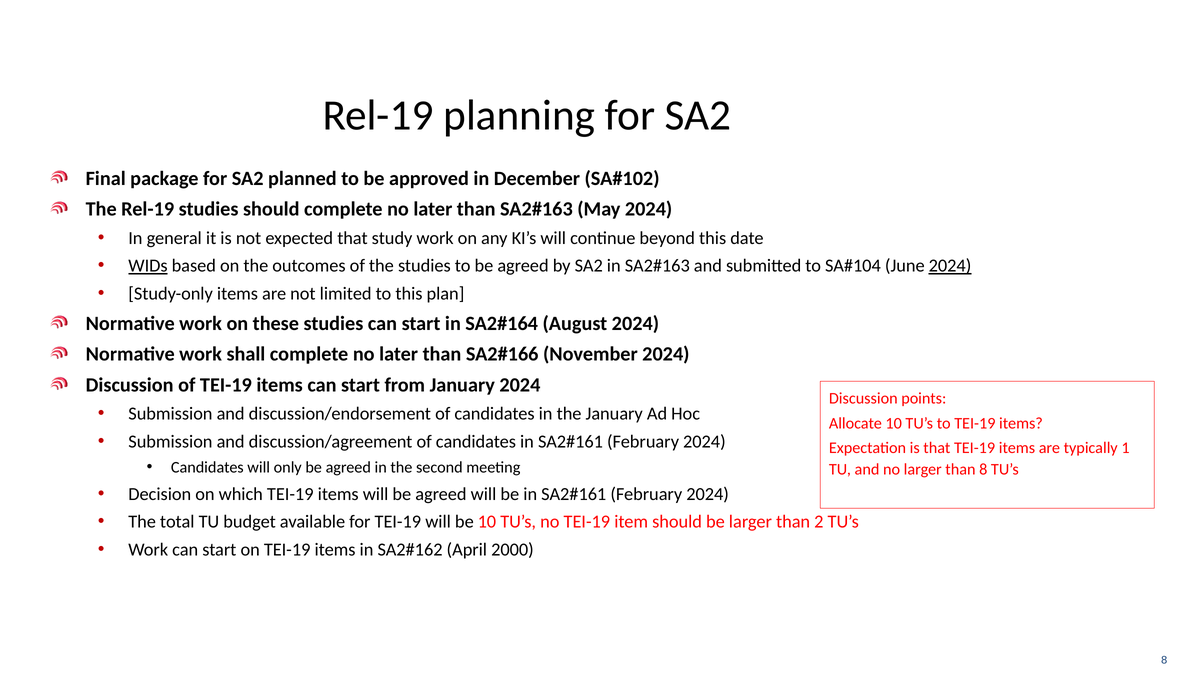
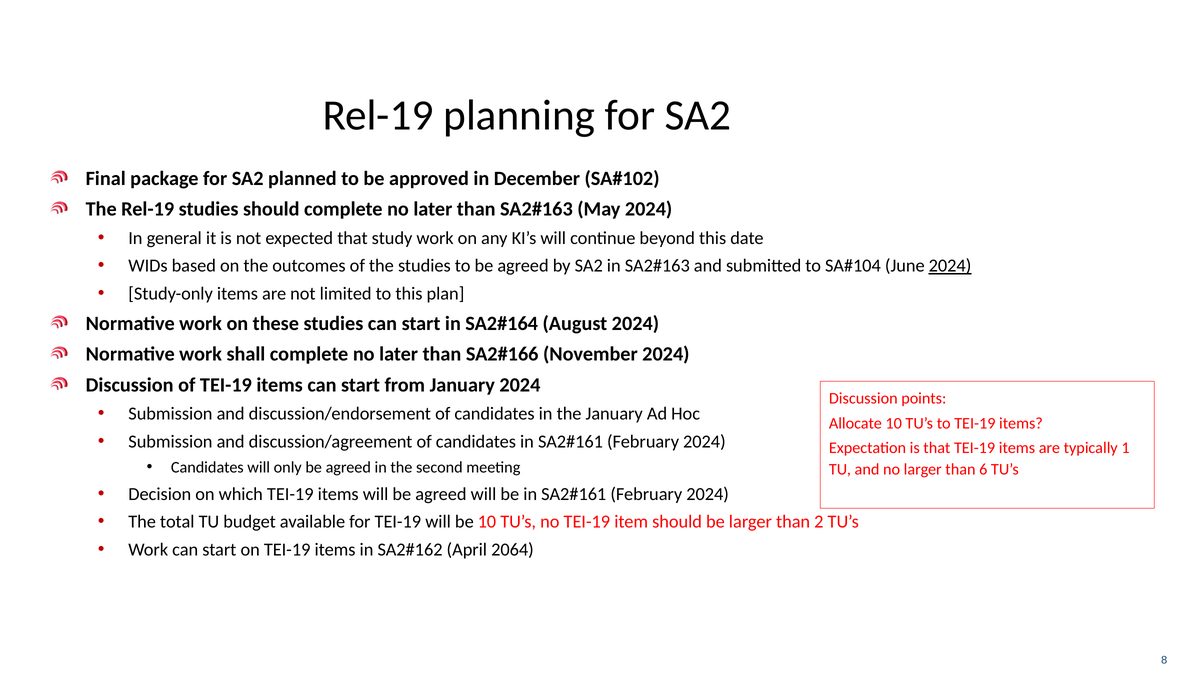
WIDs underline: present -> none
than 8: 8 -> 6
2000: 2000 -> 2064
